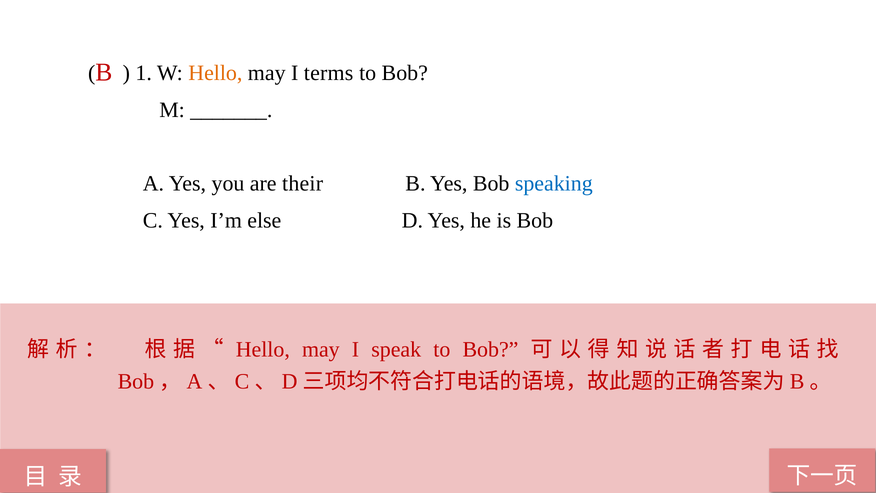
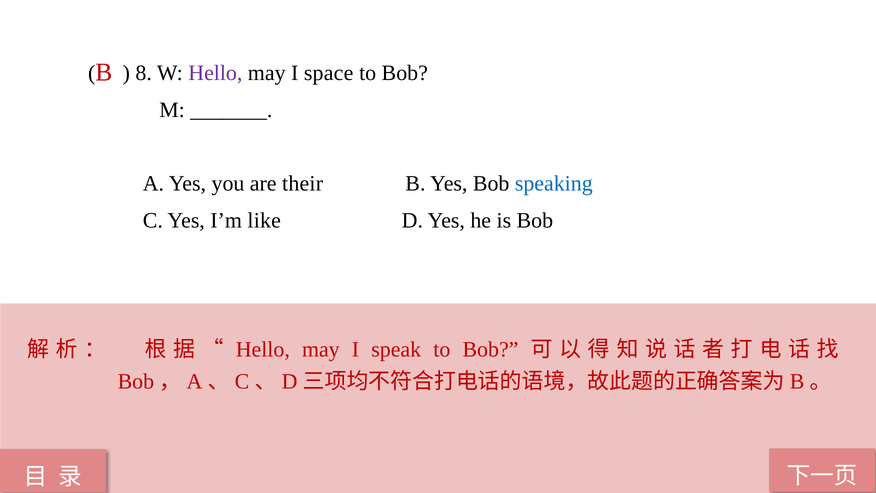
1: 1 -> 8
Hello at (215, 73) colour: orange -> purple
terms: terms -> space
else: else -> like
